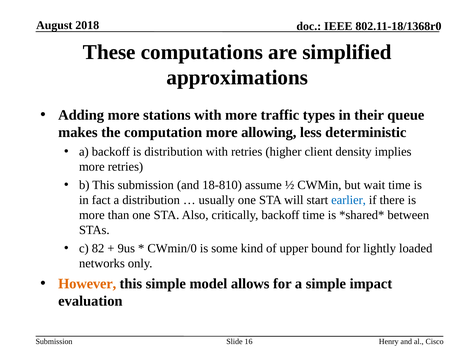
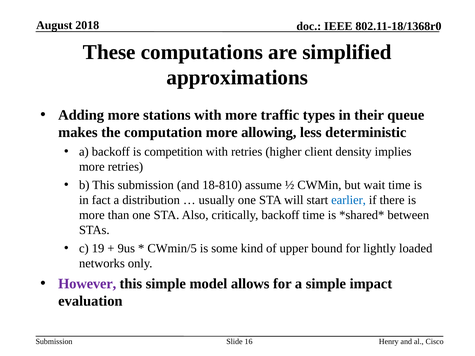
is distribution: distribution -> competition
82: 82 -> 19
CWmin/0: CWmin/0 -> CWmin/5
However colour: orange -> purple
